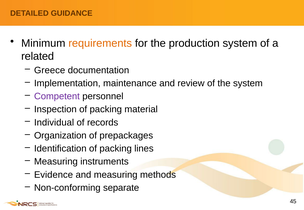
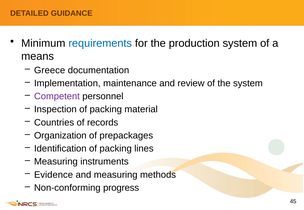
requirements colour: orange -> blue
related: related -> means
Individual: Individual -> Countries
separate: separate -> progress
